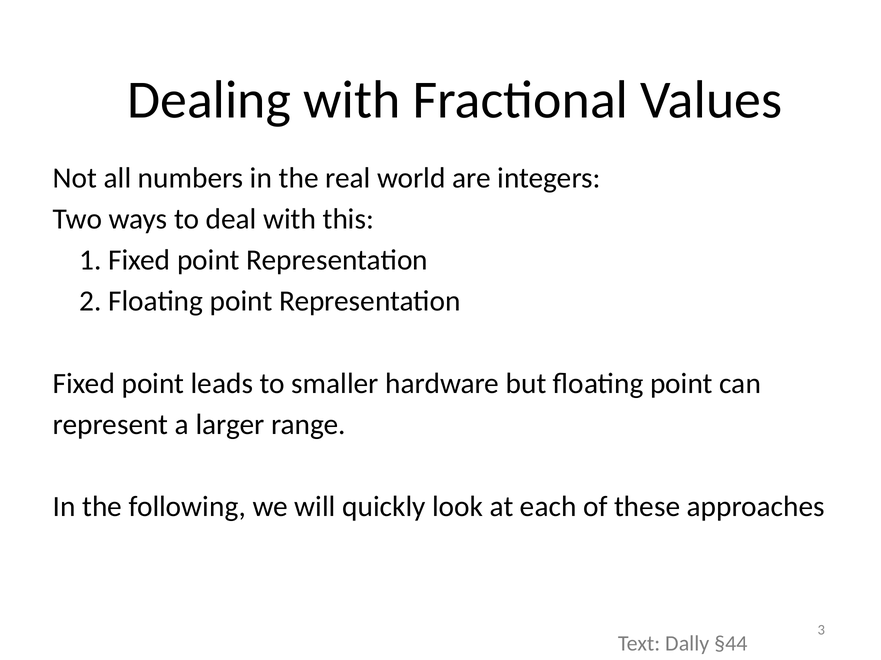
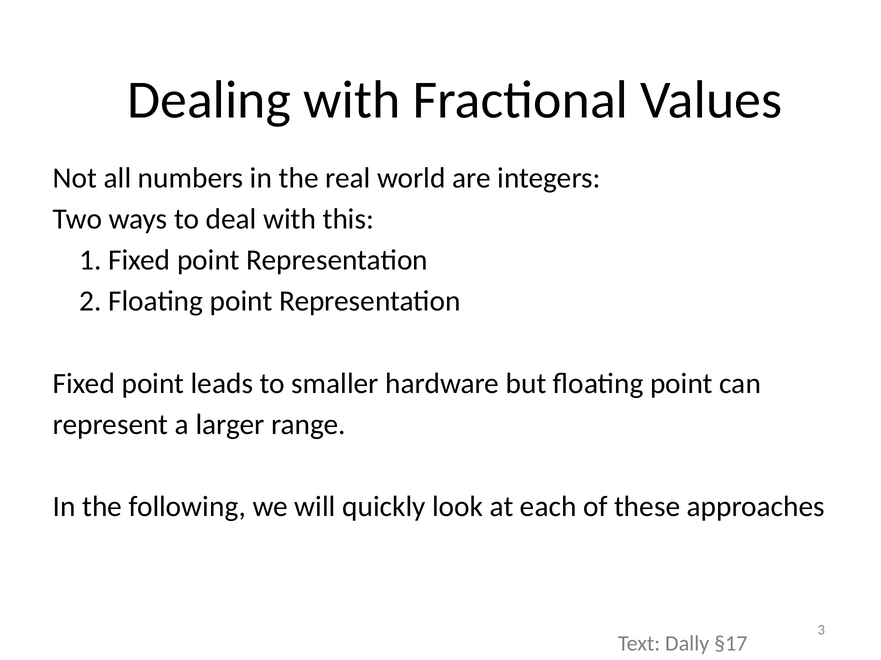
§44: §44 -> §17
